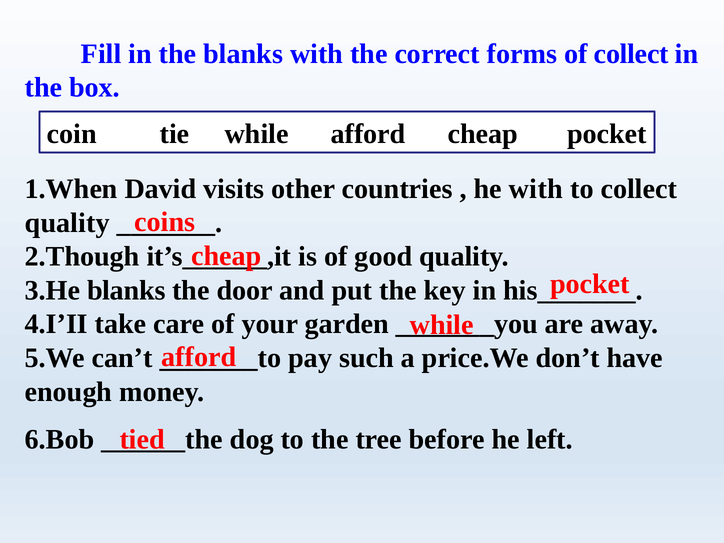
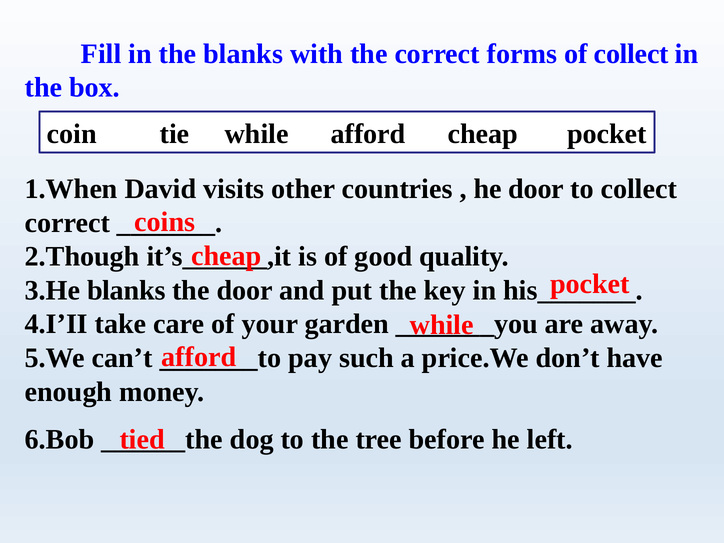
he with: with -> door
quality at (67, 223): quality -> correct
